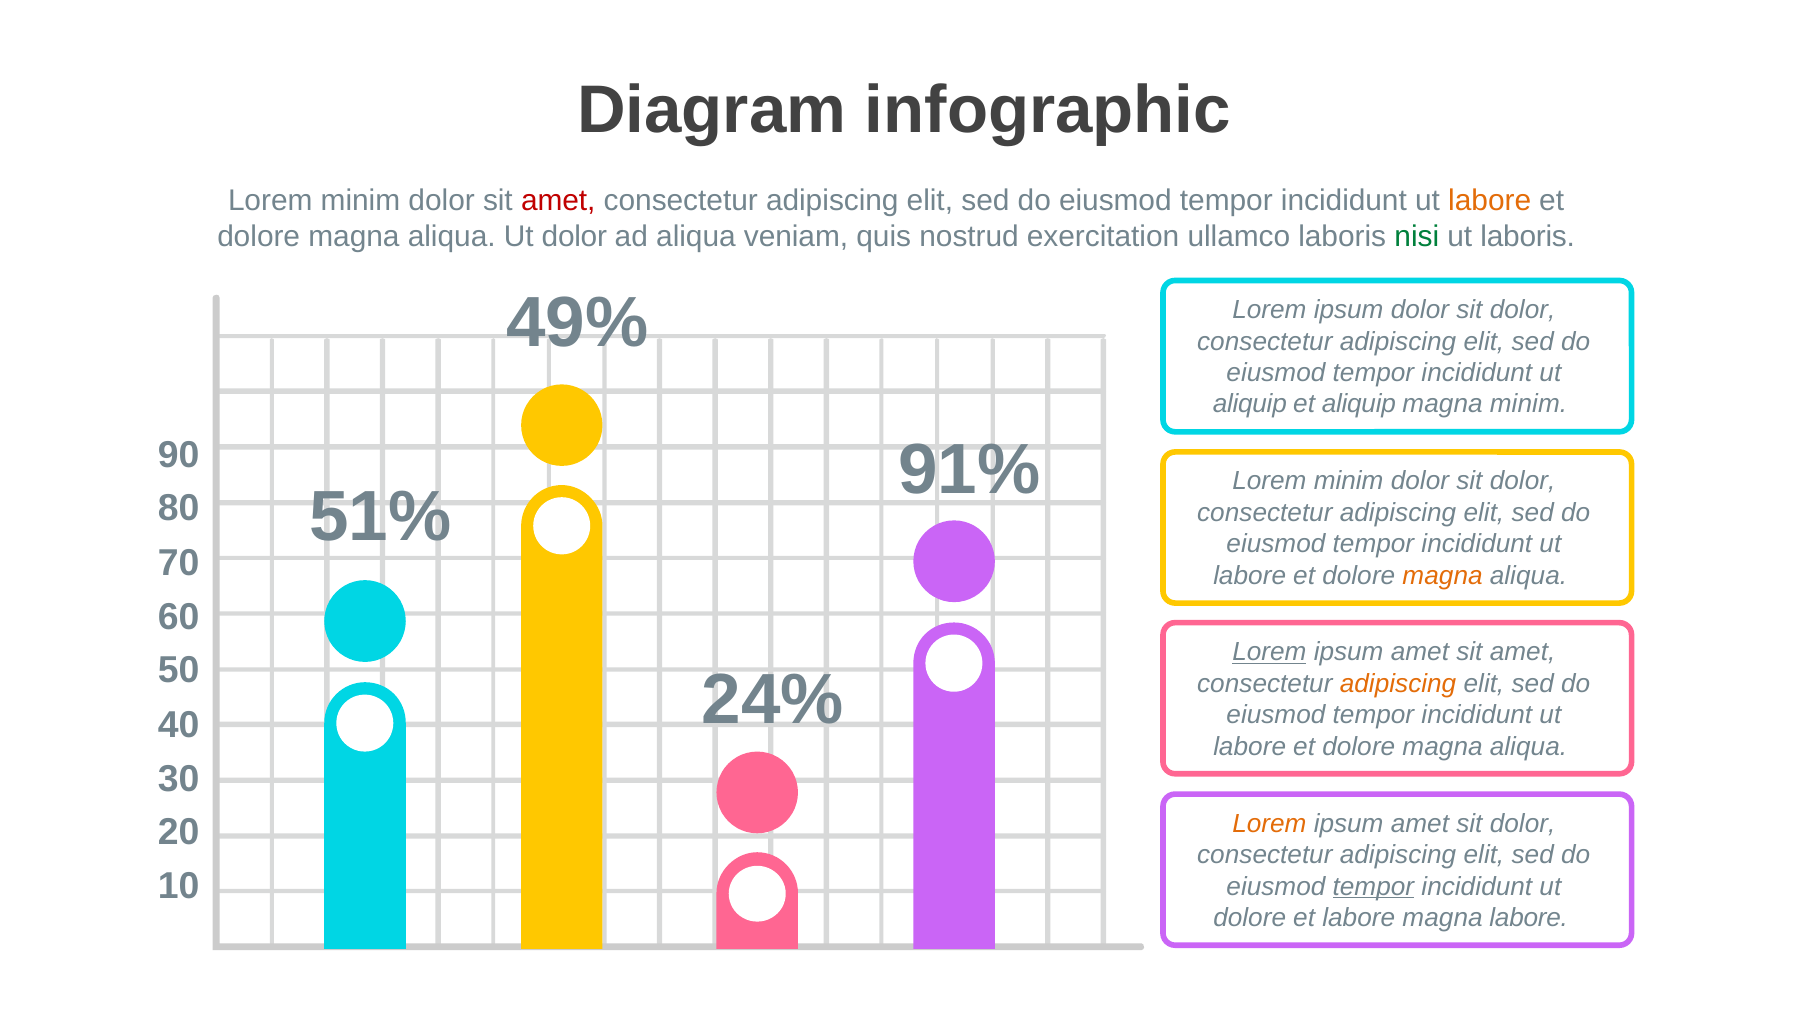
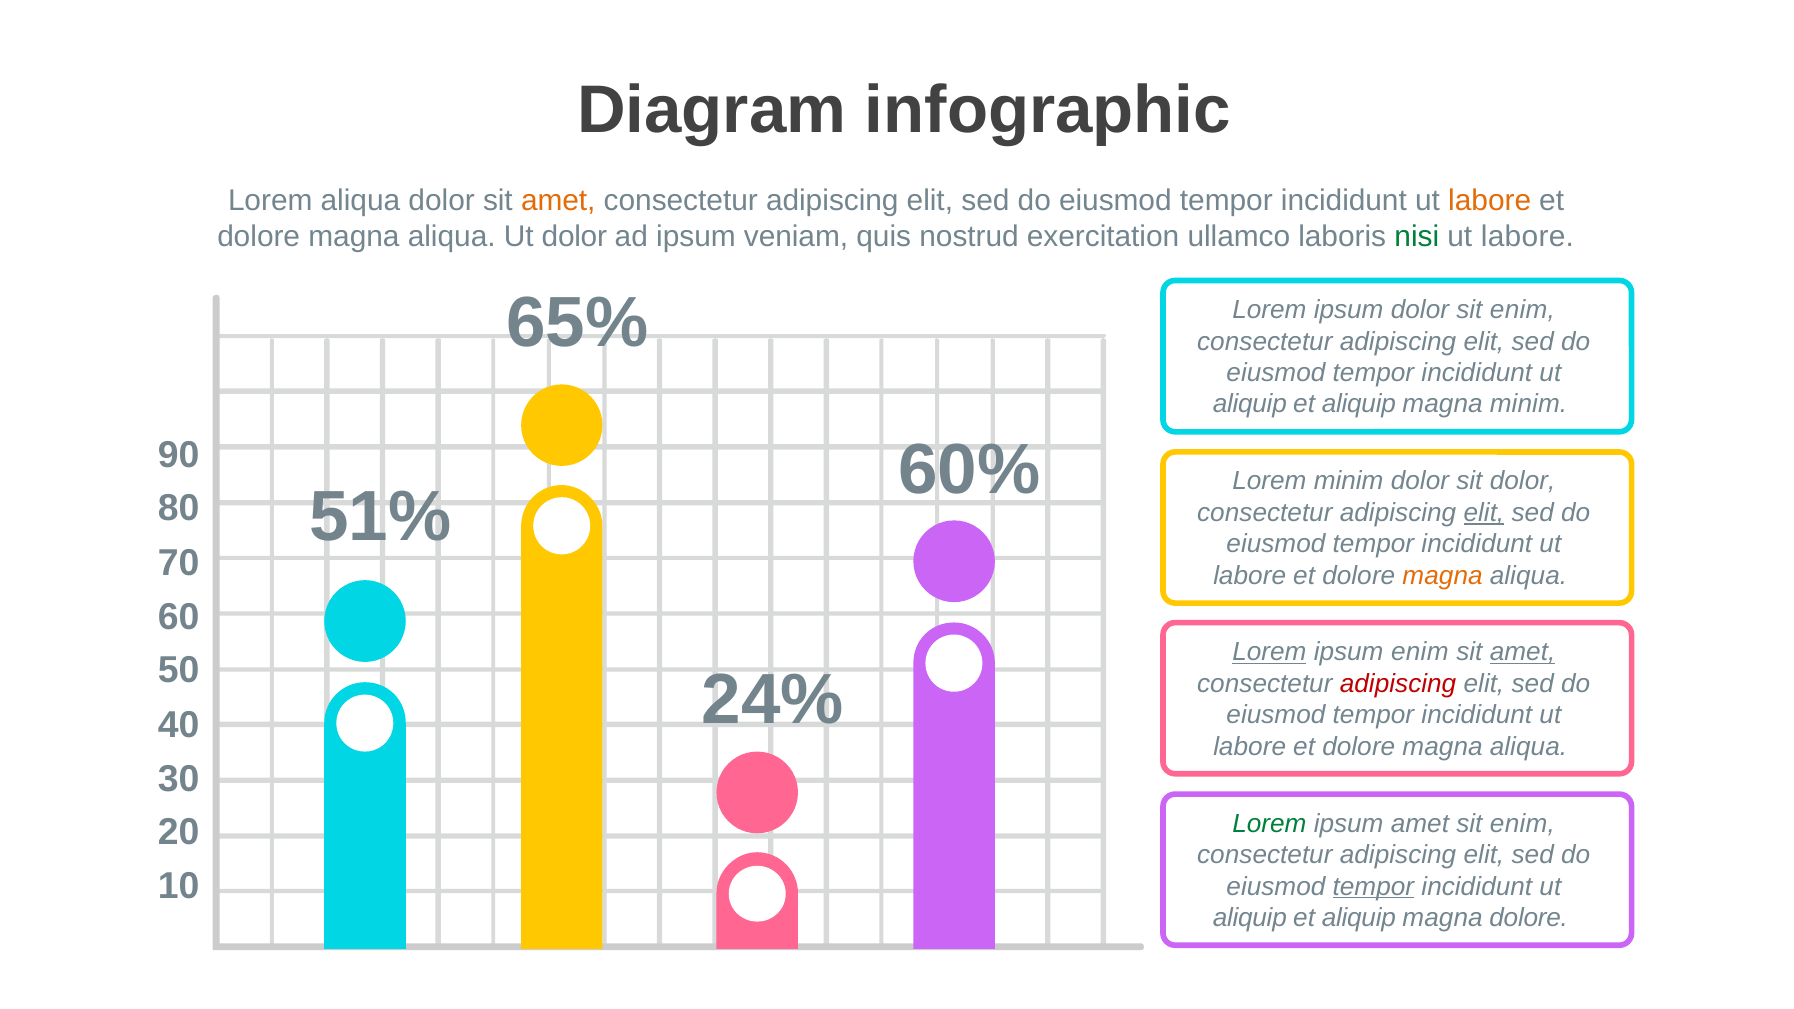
minim at (360, 201): minim -> aliqua
amet at (558, 201) colour: red -> orange
ad aliqua: aliqua -> ipsum
laboris at (1528, 237): laboris -> labore
49%: 49% -> 65%
ipsum dolor sit dolor: dolor -> enim
91%: 91% -> 60%
elit at (1484, 513) underline: none -> present
amet at (1420, 652): amet -> enim
amet at (1523, 652) underline: none -> present
adipiscing at (1398, 684) colour: orange -> red
Lorem at (1269, 824) colour: orange -> green
dolor at (1523, 824): dolor -> enim
dolore at (1250, 918): dolore -> aliquip
labore at (1359, 918): labore -> aliquip
magna labore: labore -> dolore
